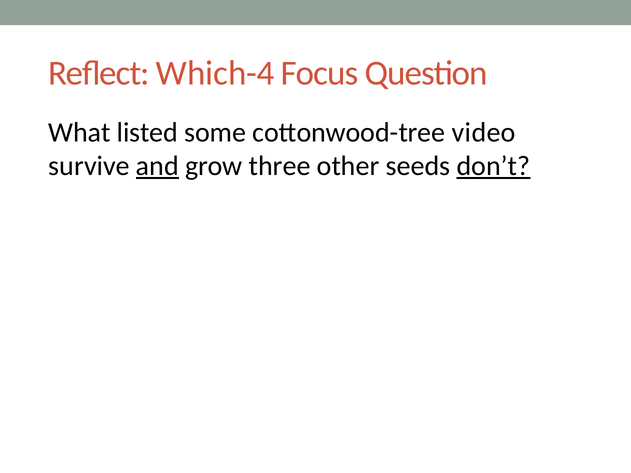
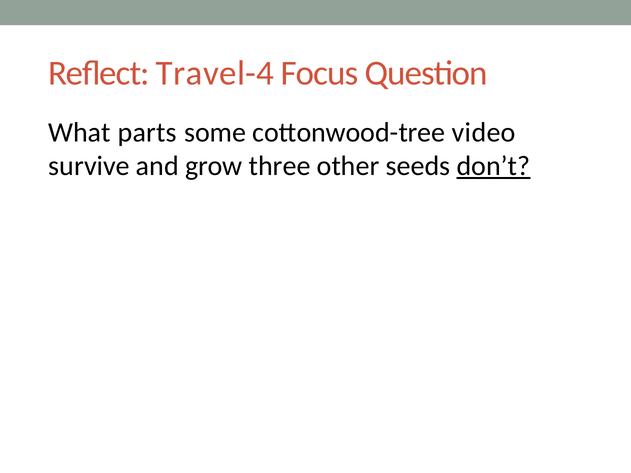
Which-4: Which-4 -> Travel-4
listed: listed -> parts
and underline: present -> none
